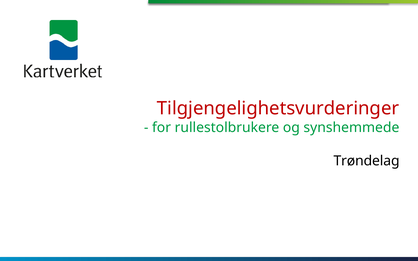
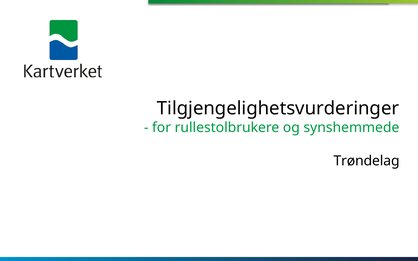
Tilgjengelighetsvurderinger colour: red -> black
